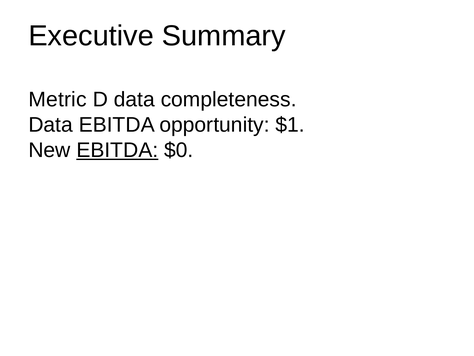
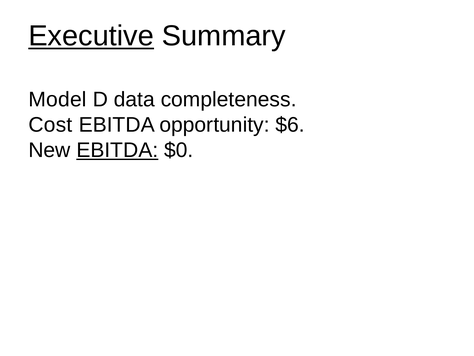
Executive underline: none -> present
Metric: Metric -> Model
Data at (51, 125): Data -> Cost
$1: $1 -> $6
